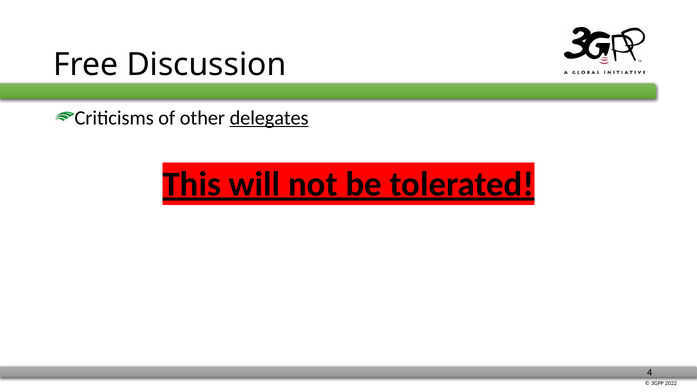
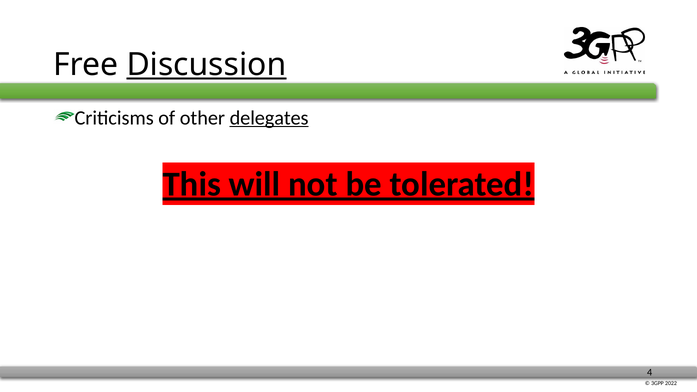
Discussion underline: none -> present
